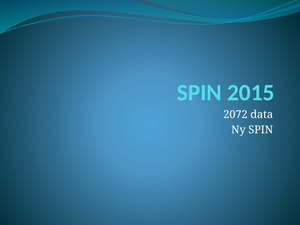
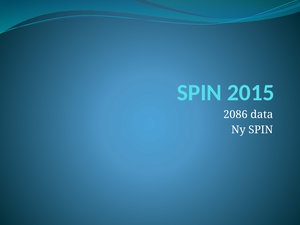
2072: 2072 -> 2086
